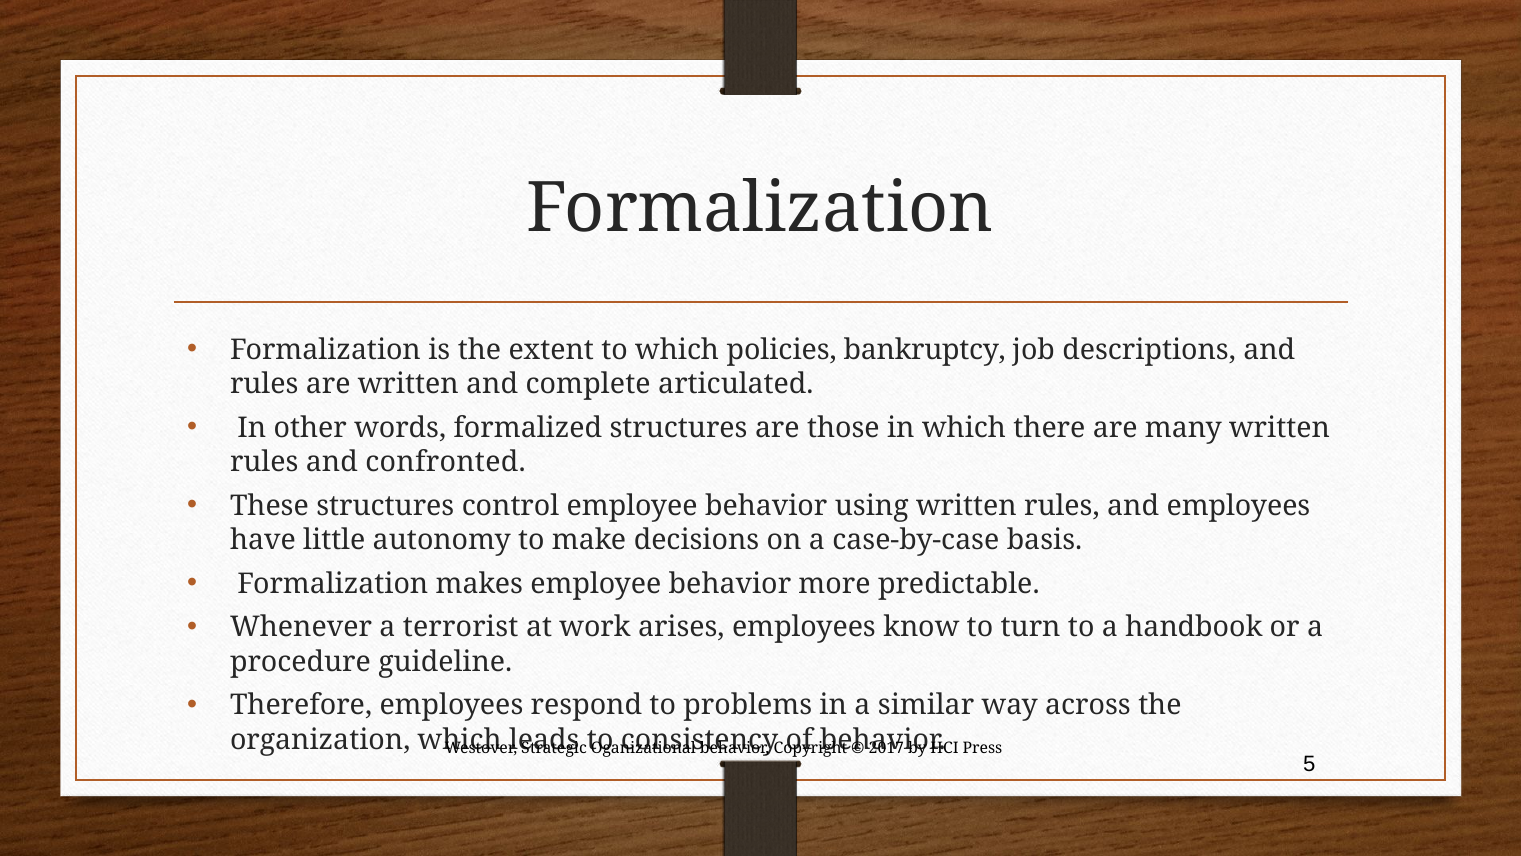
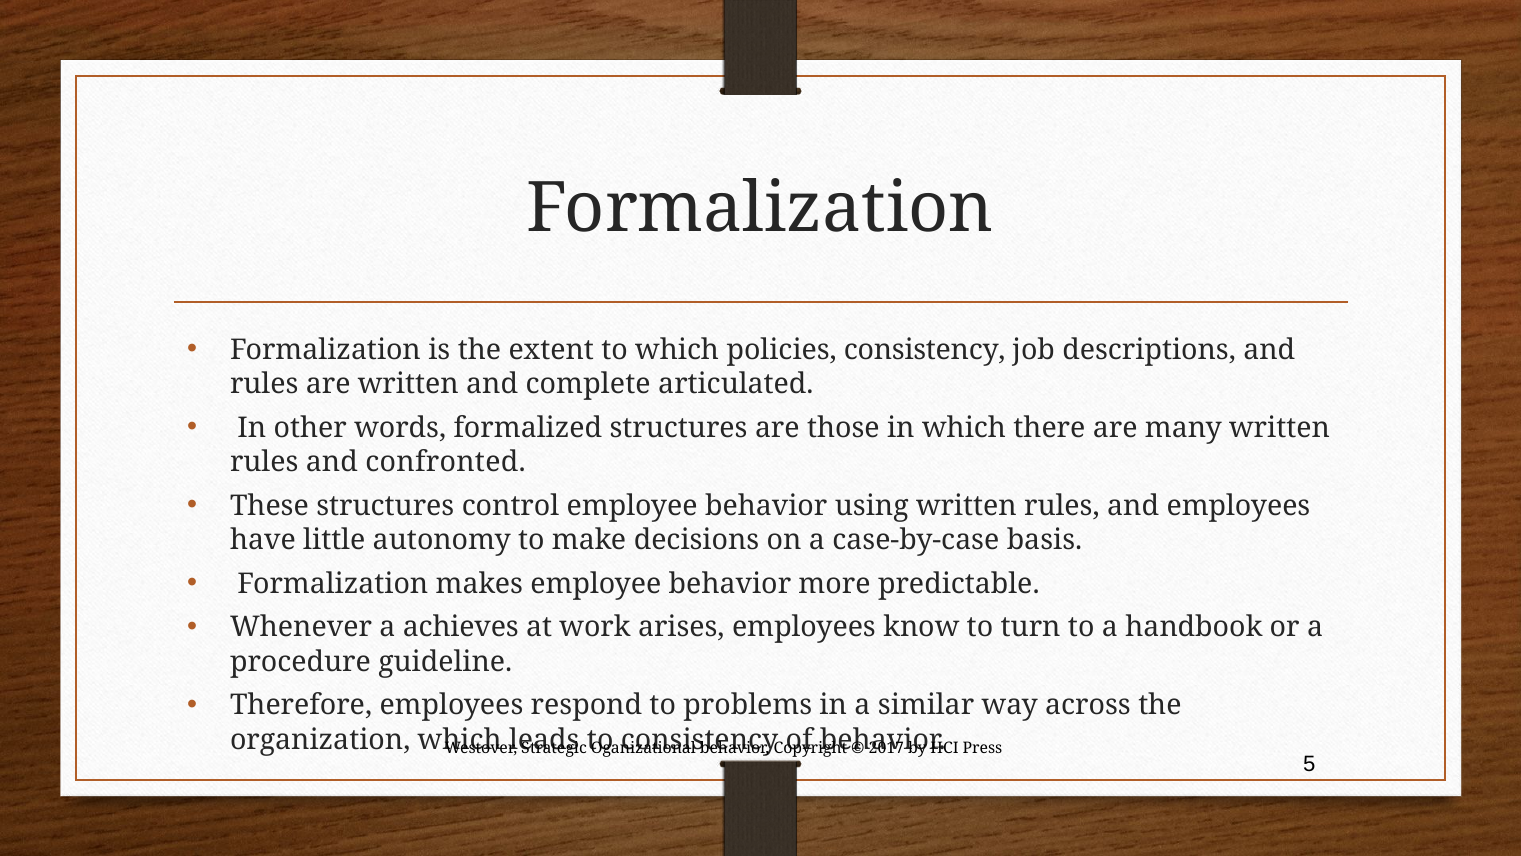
policies bankruptcy: bankruptcy -> consistency
terrorist: terrorist -> achieves
